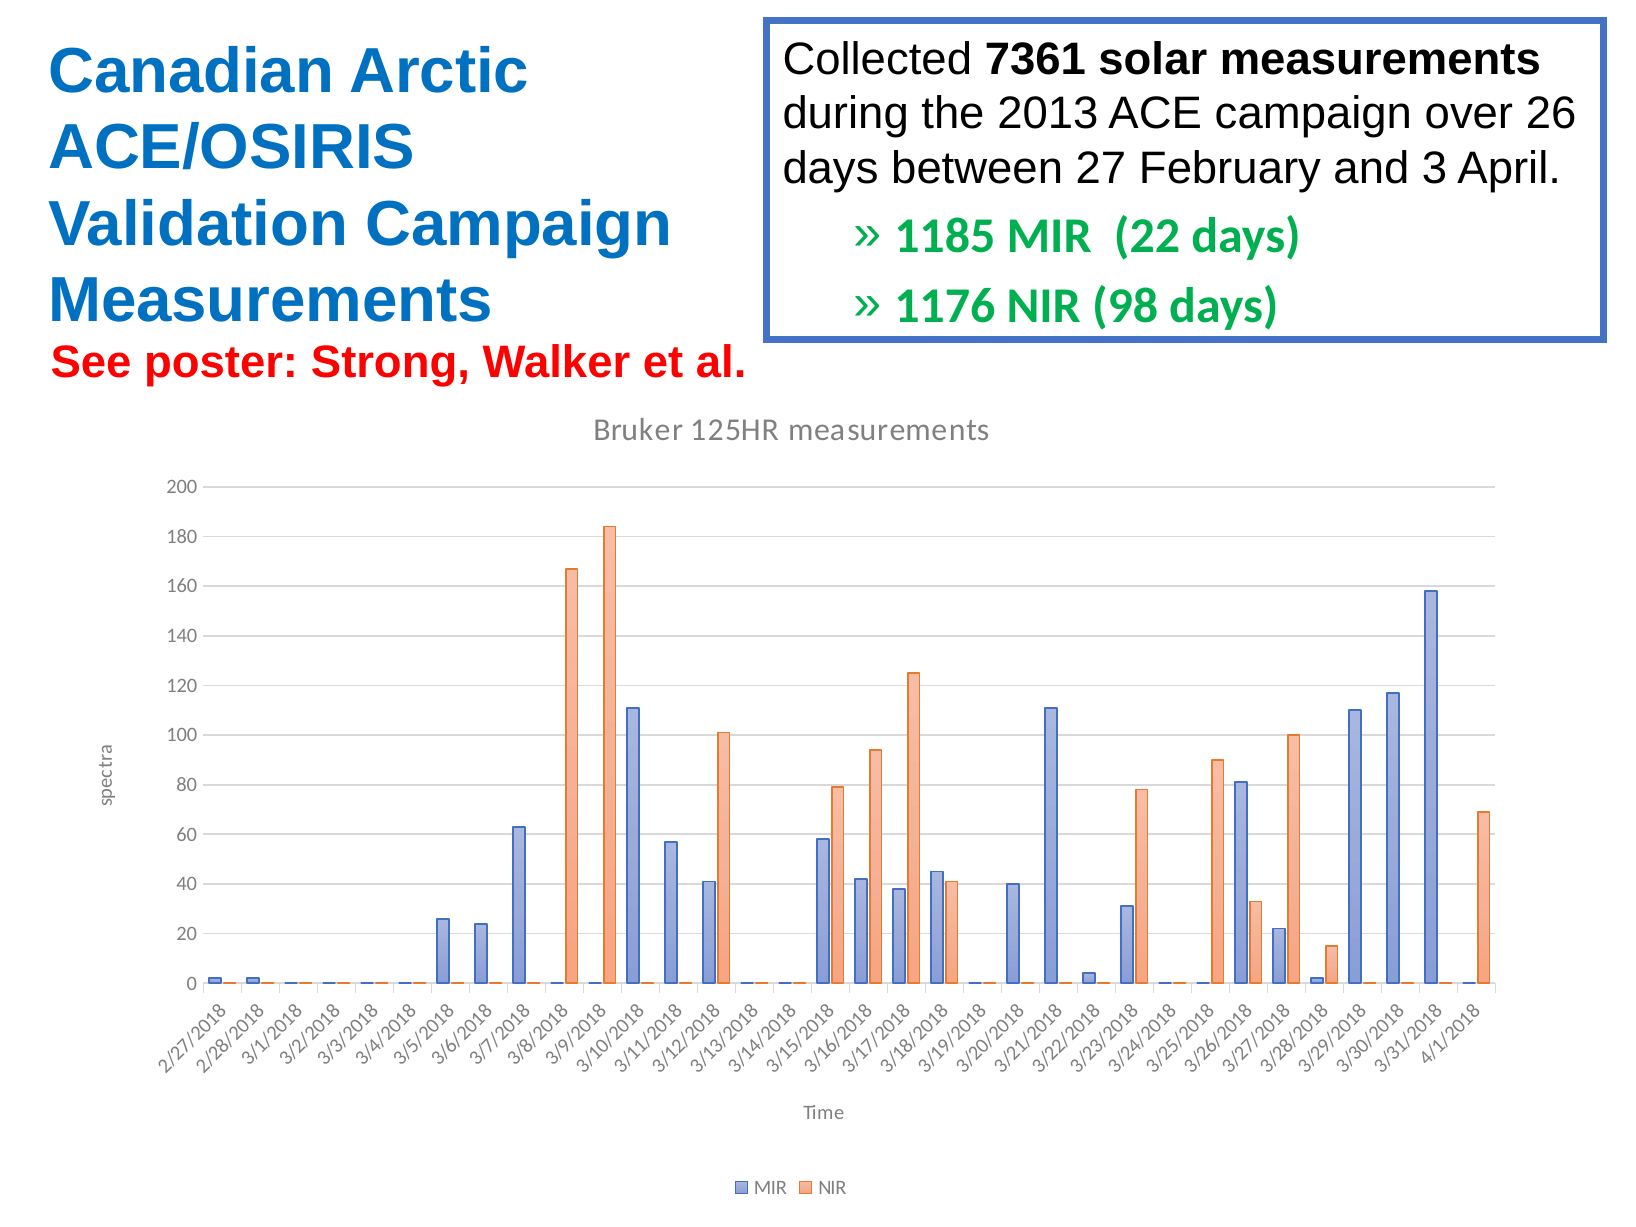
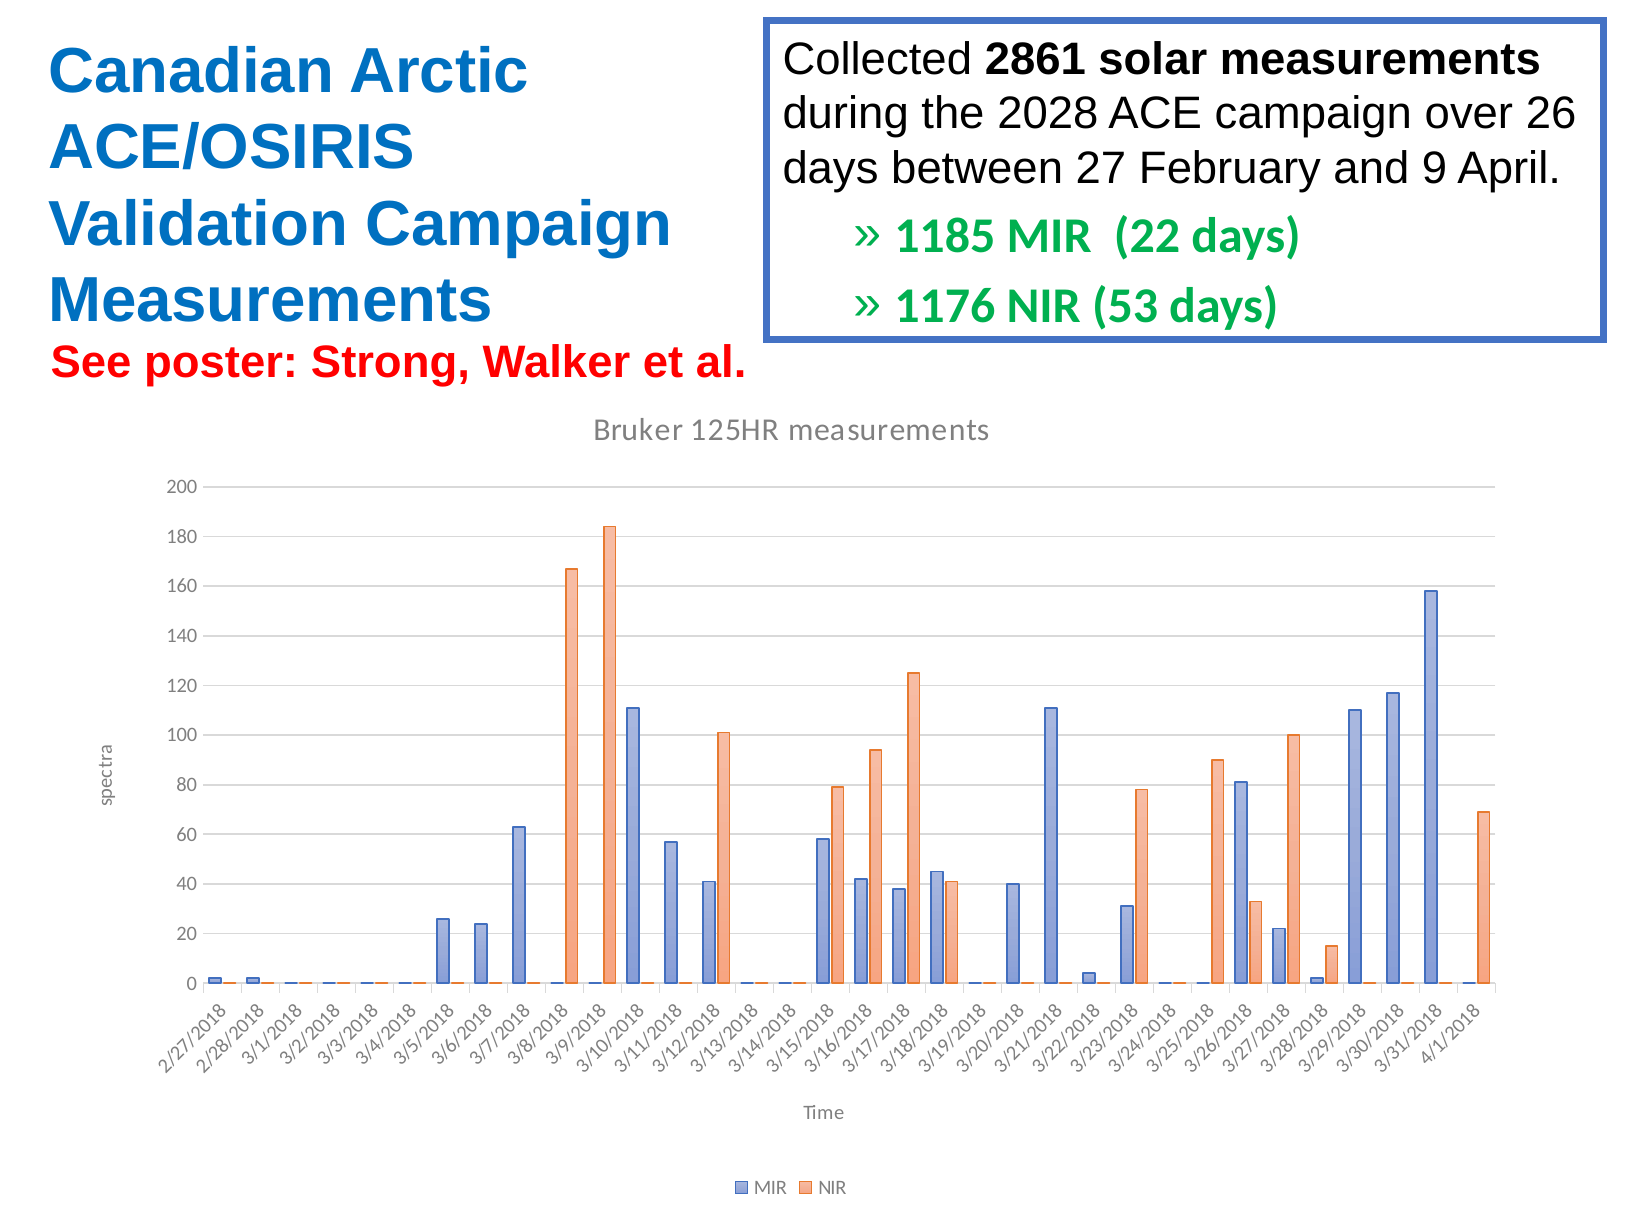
7361: 7361 -> 2861
2013: 2013 -> 2028
and 3: 3 -> 9
98: 98 -> 53
